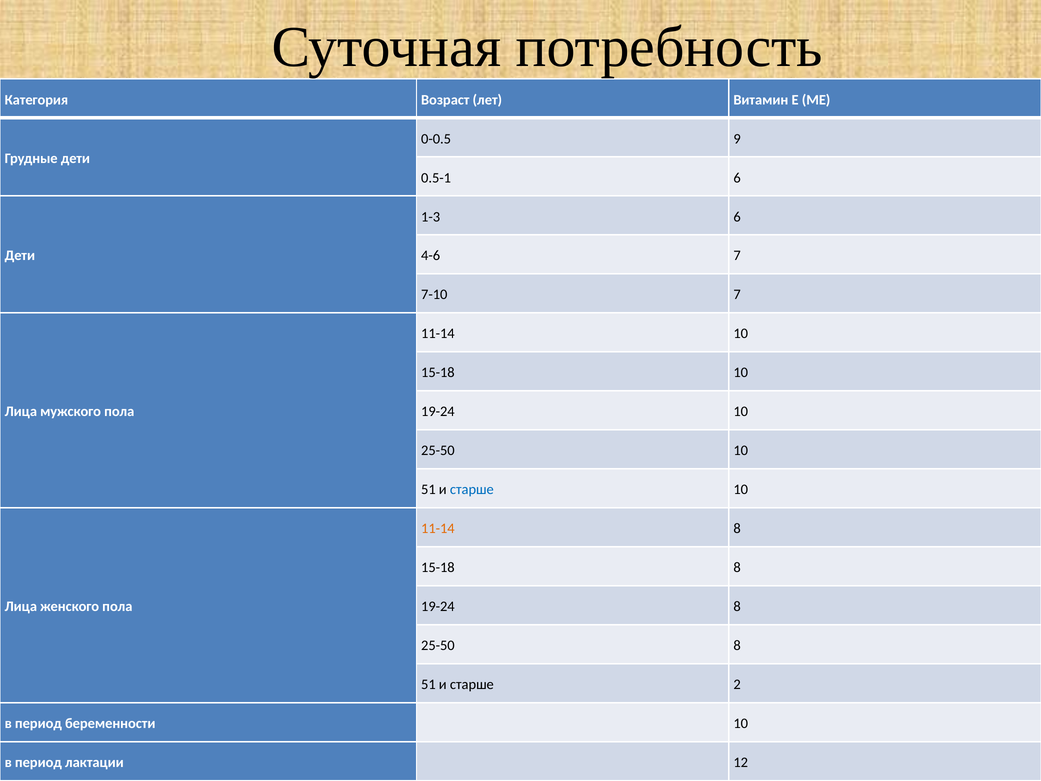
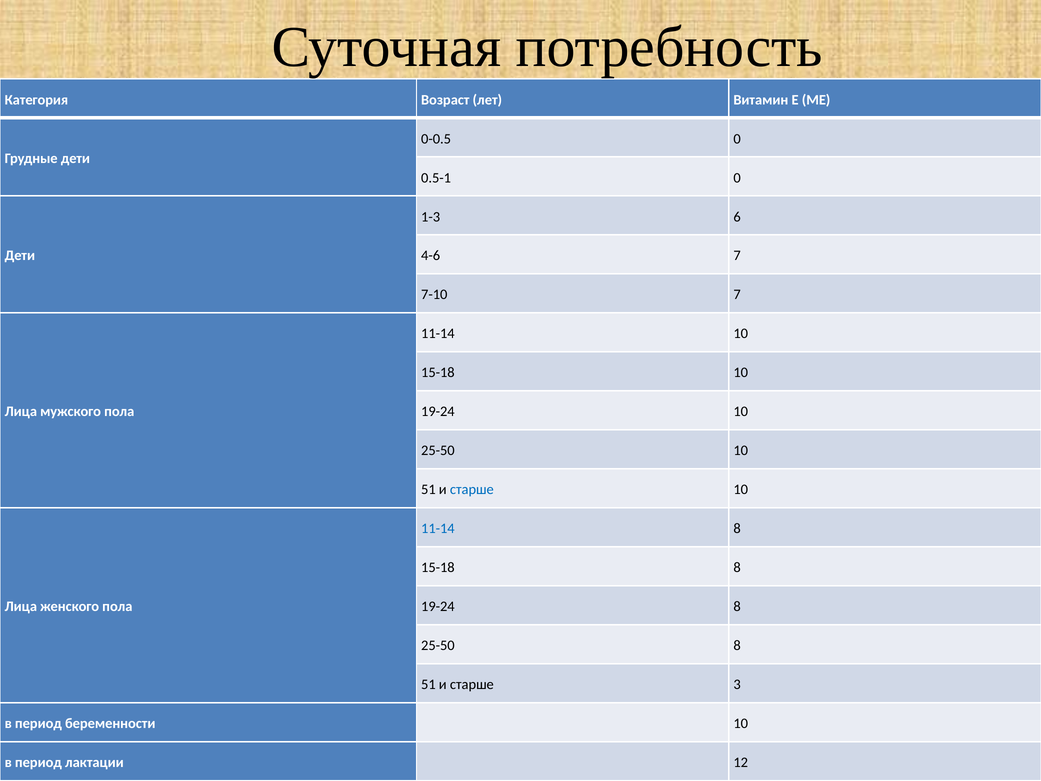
0-0.5 9: 9 -> 0
0.5-1 6: 6 -> 0
11-14 at (438, 528) colour: orange -> blue
2: 2 -> 3
